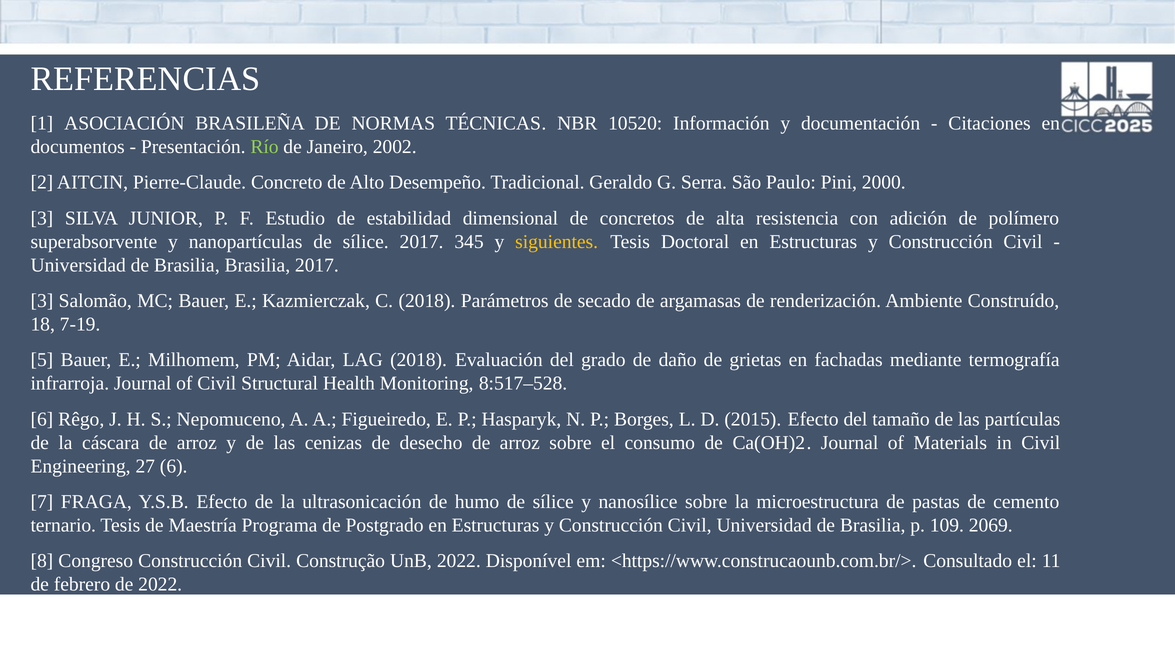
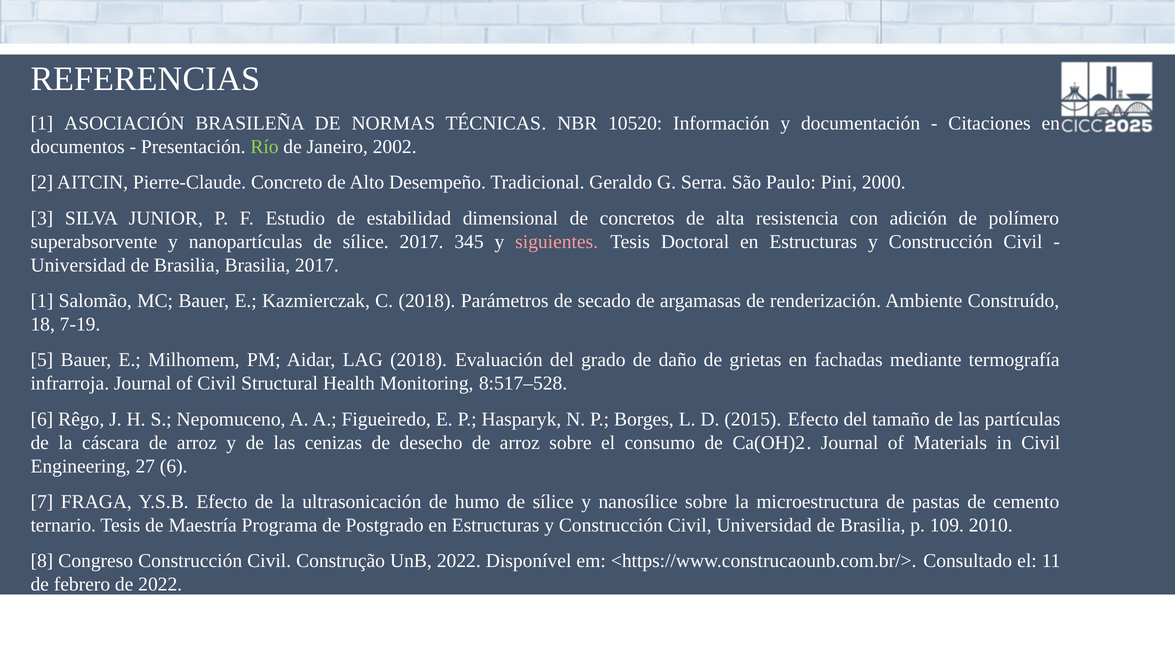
siguientes colour: yellow -> pink
3 at (42, 301): 3 -> 1
2069: 2069 -> 2010
